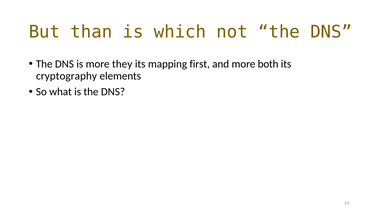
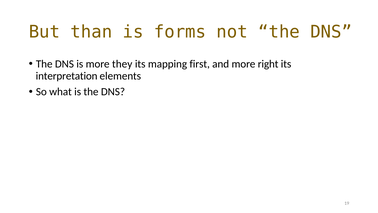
which: which -> forms
both: both -> right
cryptography: cryptography -> interpretation
